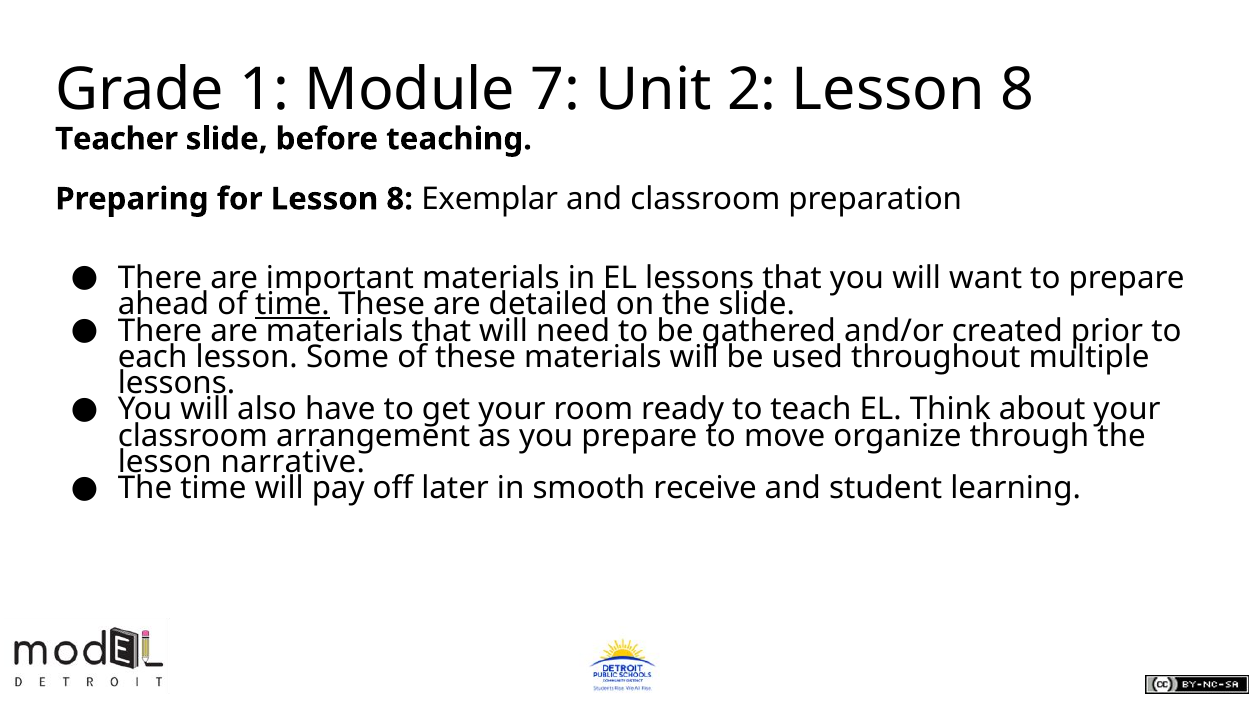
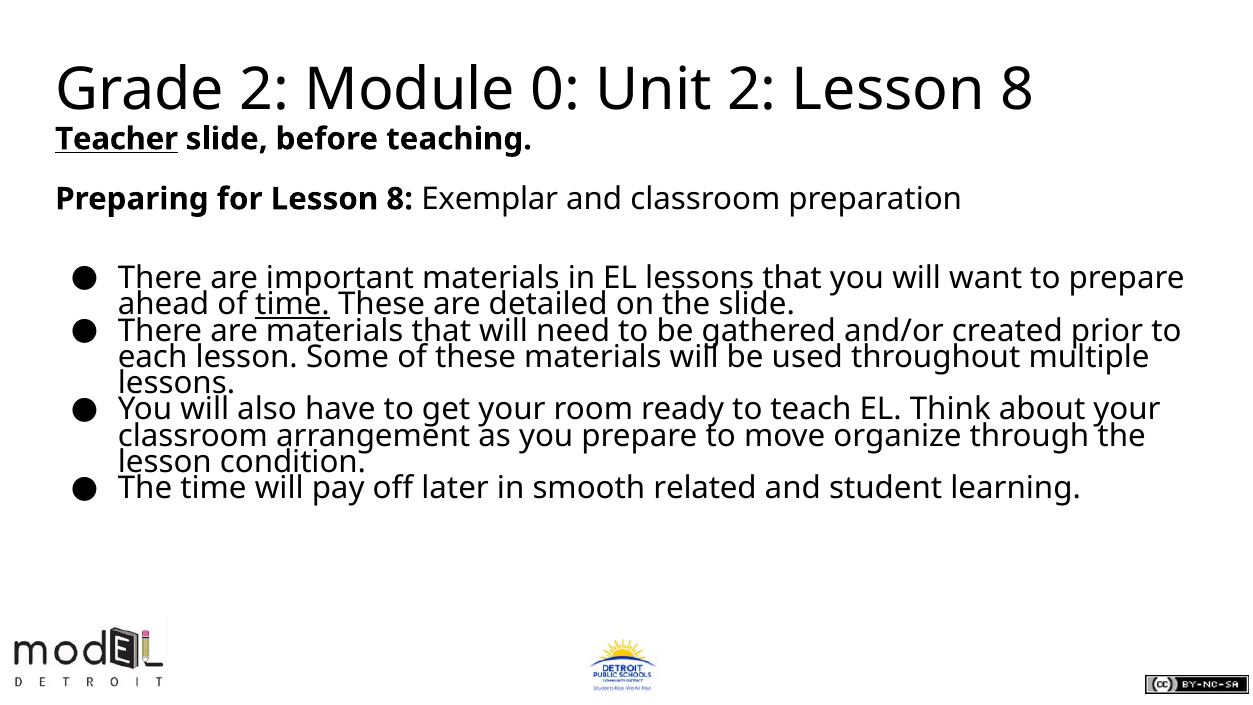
Grade 1: 1 -> 2
7: 7 -> 0
Teacher underline: none -> present
narrative: narrative -> condition
receive: receive -> related
